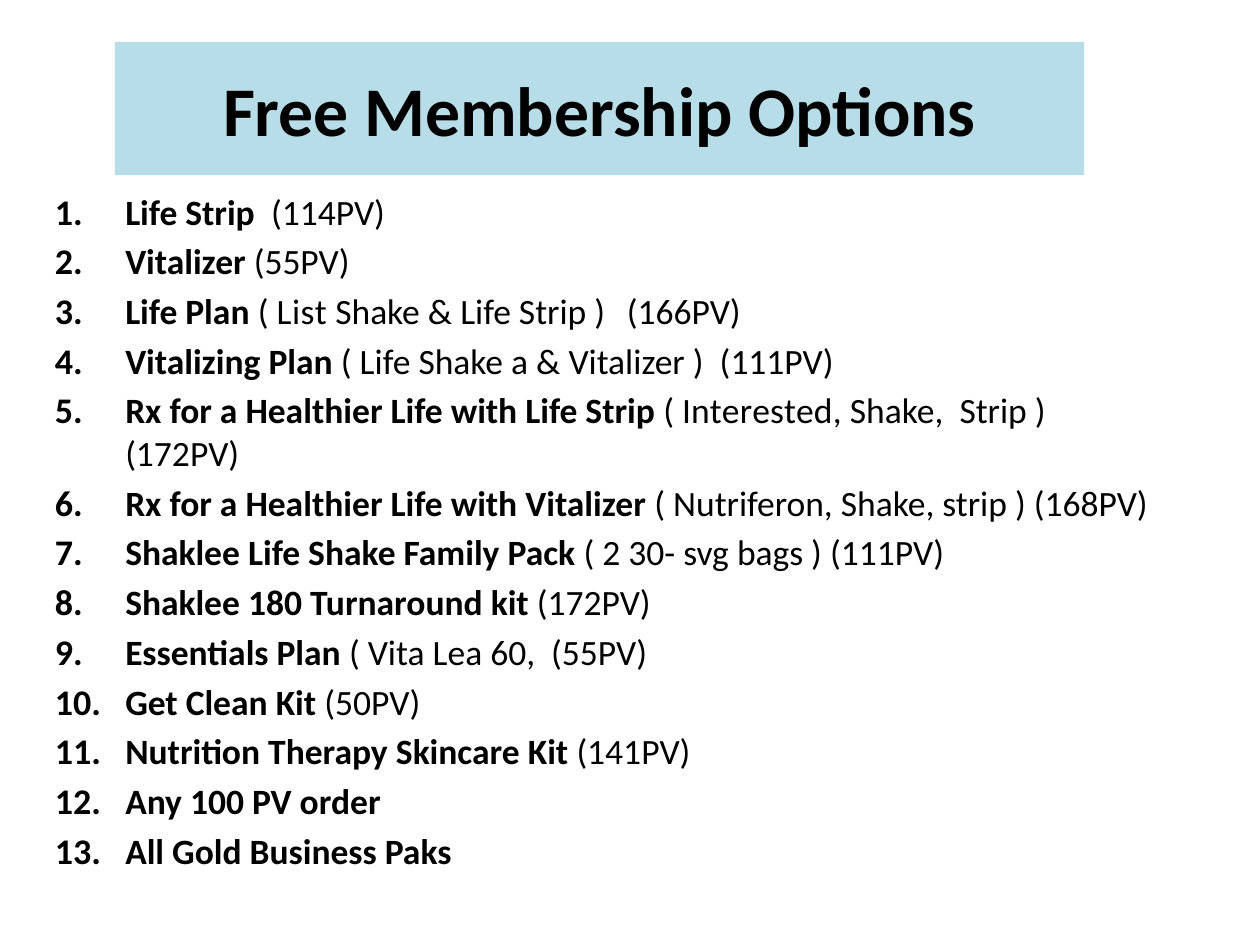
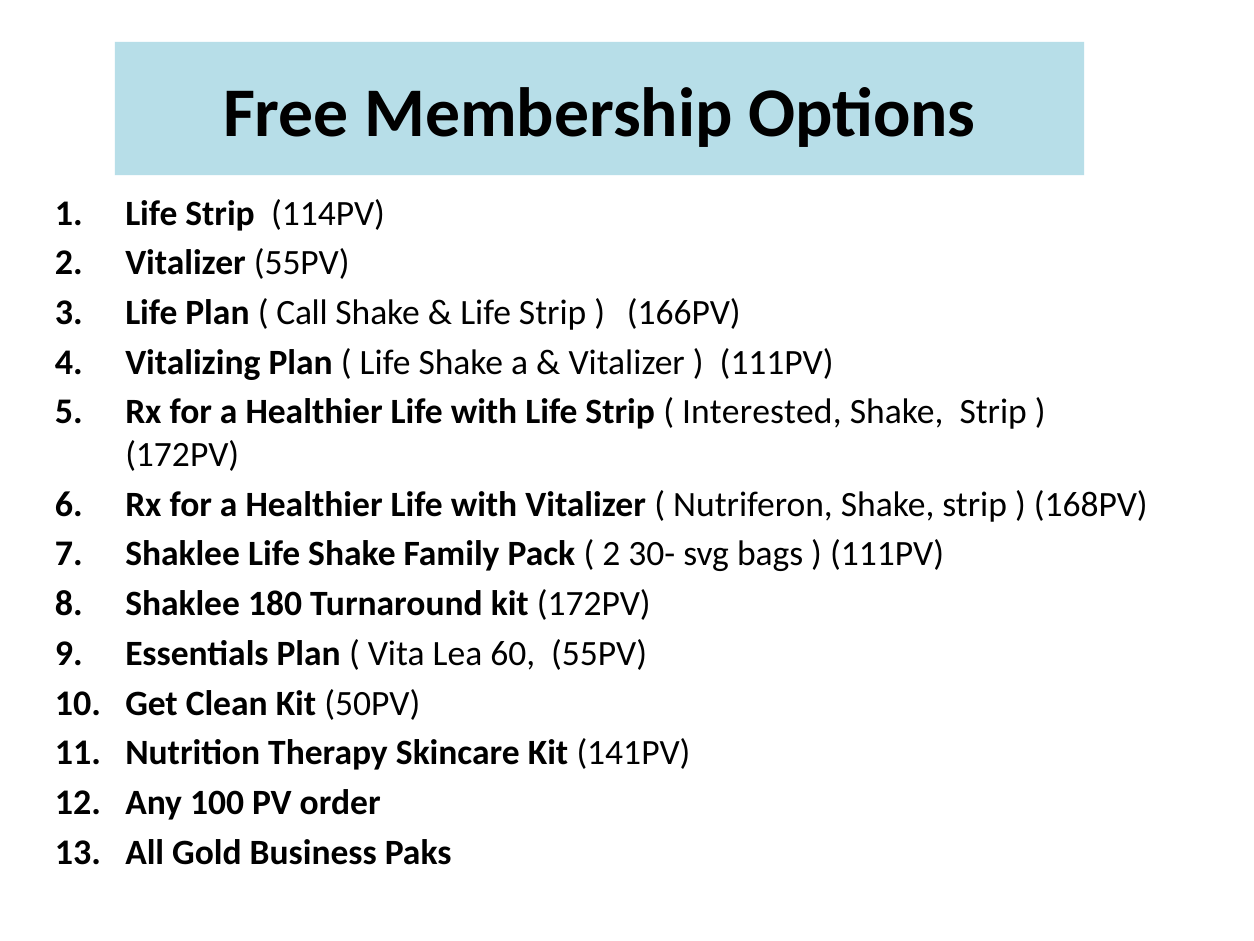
List: List -> Call
